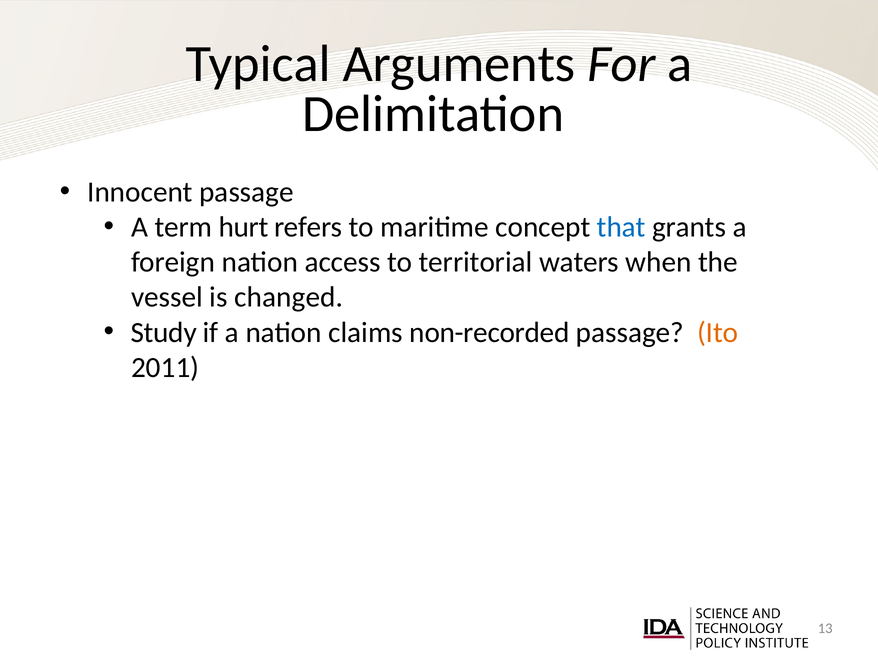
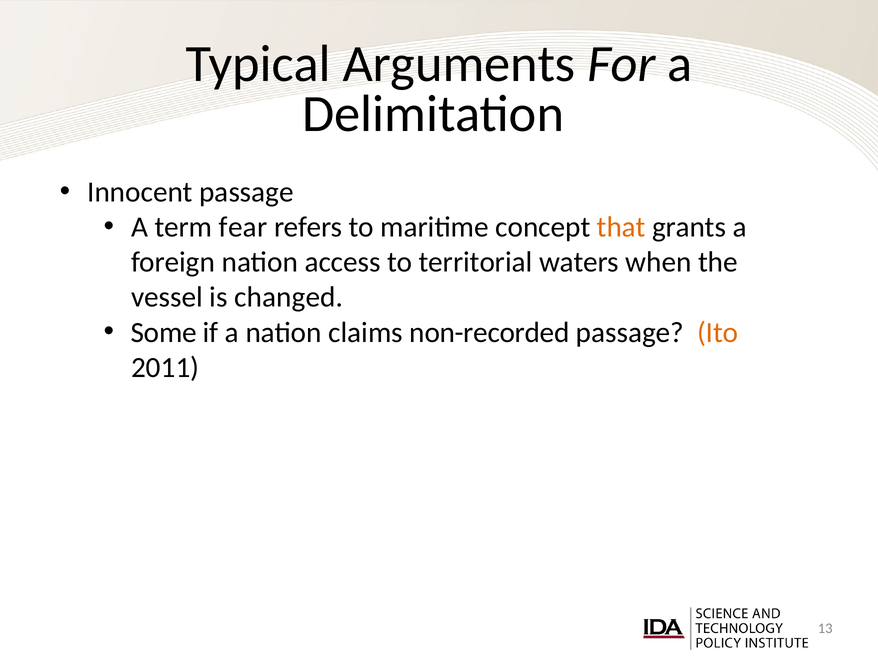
hurt: hurt -> fear
that colour: blue -> orange
Study: Study -> Some
